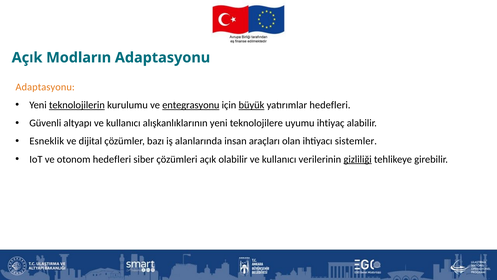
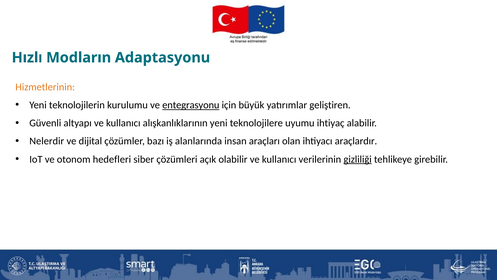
Açık at (27, 58): Açık -> Hızlı
Adaptasyonu at (45, 87): Adaptasyonu -> Hizmetlerinin
teknolojilerin underline: present -> none
büyük underline: present -> none
yatırımlar hedefleri: hedefleri -> geliştiren
Esneklik: Esneklik -> Nelerdir
sistemler: sistemler -> araçlardır
